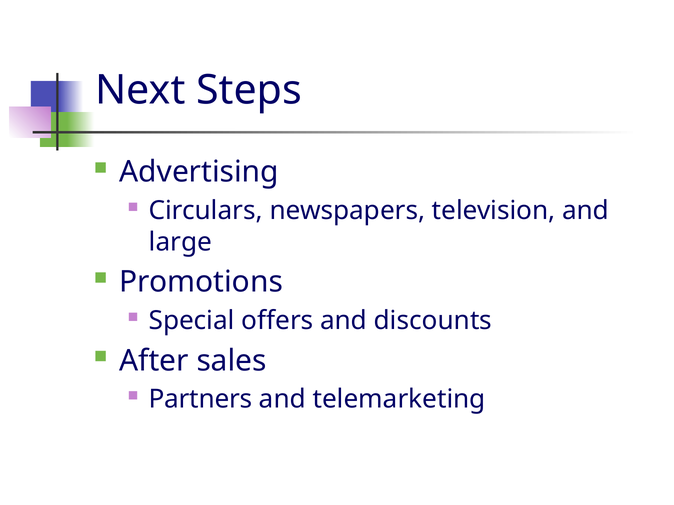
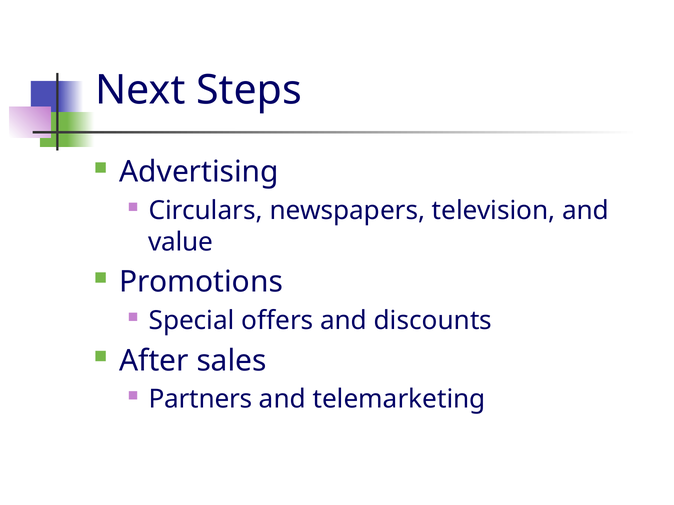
large: large -> value
